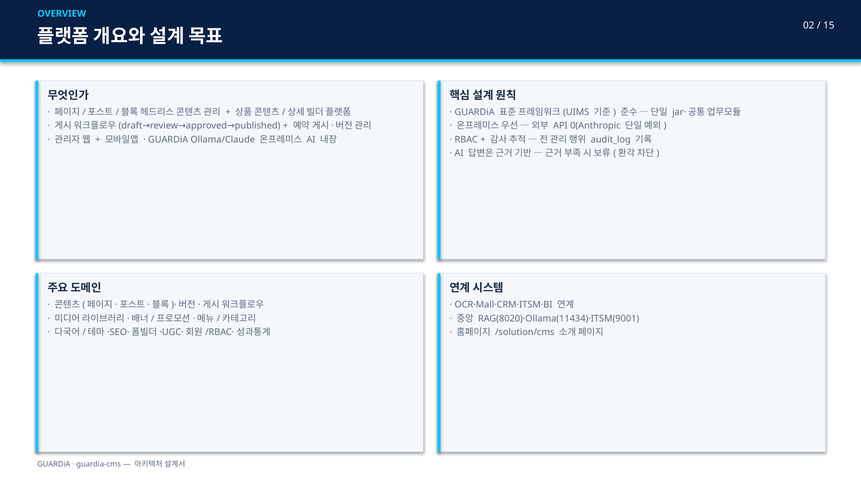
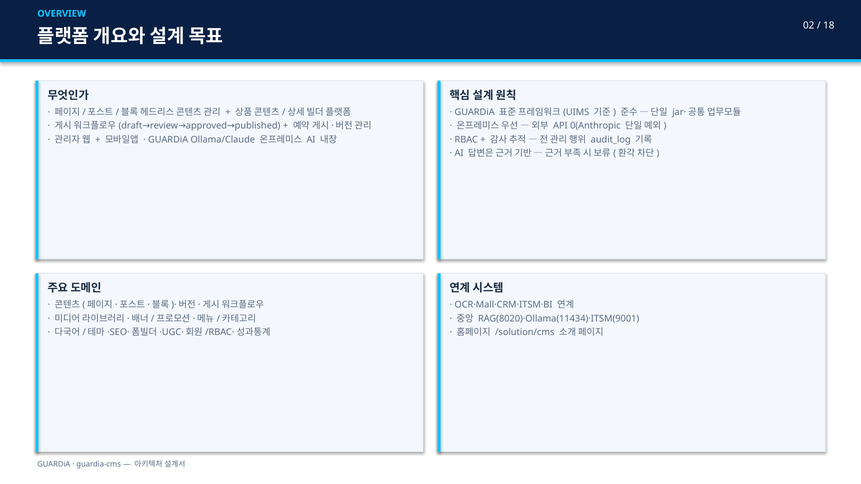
15: 15 -> 18
